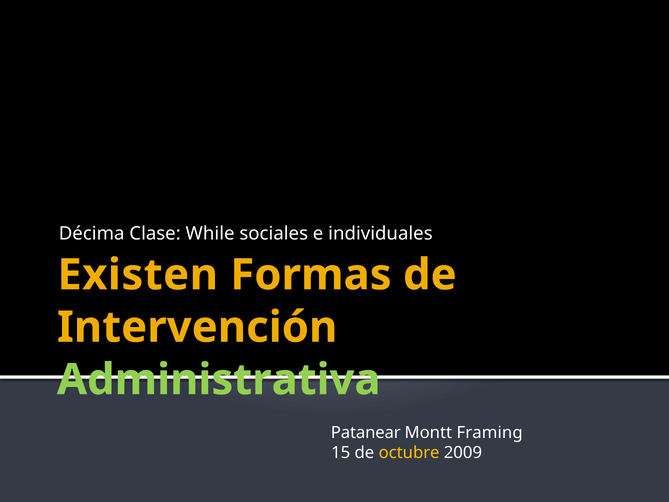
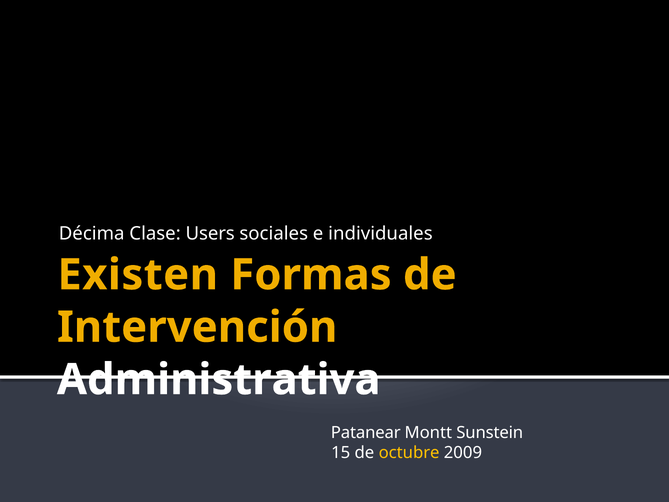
While: While -> Users
Administrativa colour: light green -> white
Framing: Framing -> Sunstein
